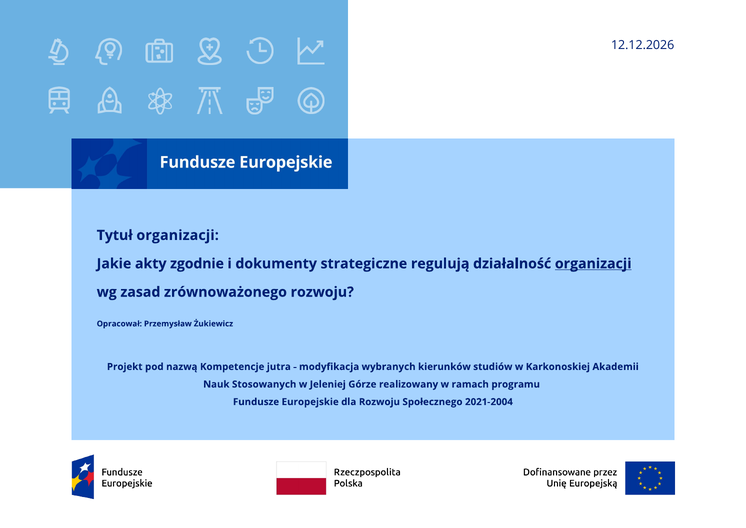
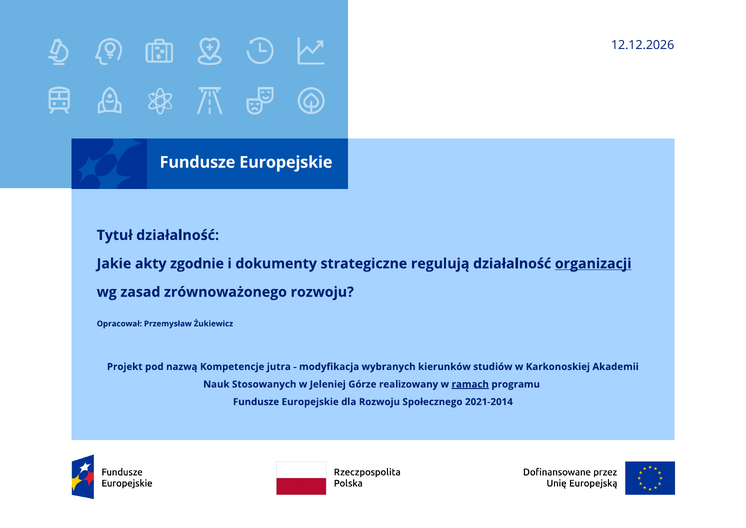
Tytuł organizacji: organizacji -> działalność
ramach underline: none -> present
2021-2004: 2021-2004 -> 2021-2014
